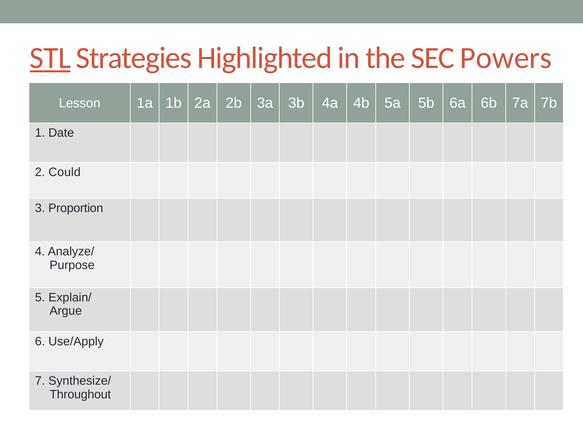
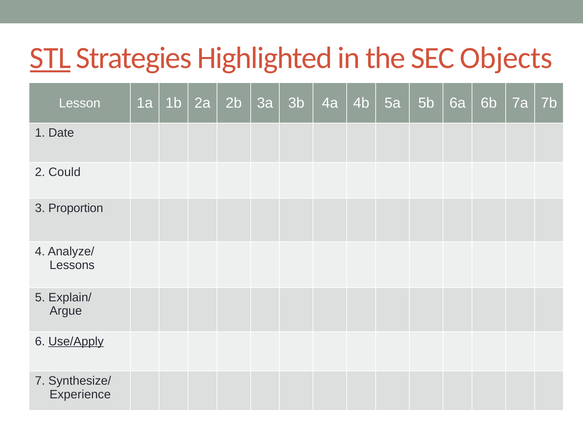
Powers: Powers -> Objects
Purpose: Purpose -> Lessons
Use/Apply underline: none -> present
Throughout: Throughout -> Experience
